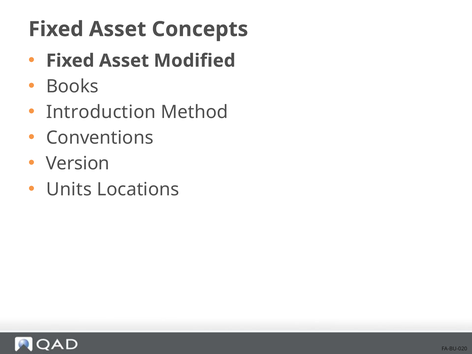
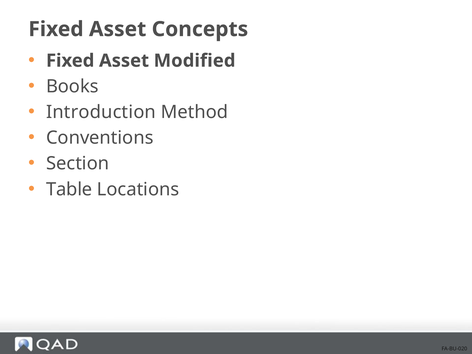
Version: Version -> Section
Units: Units -> Table
